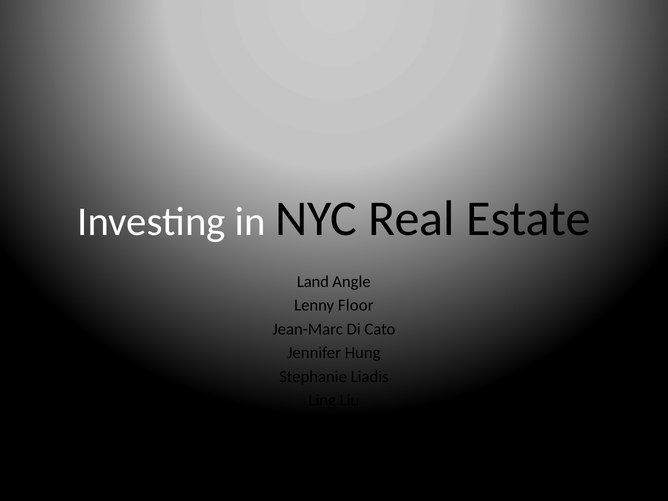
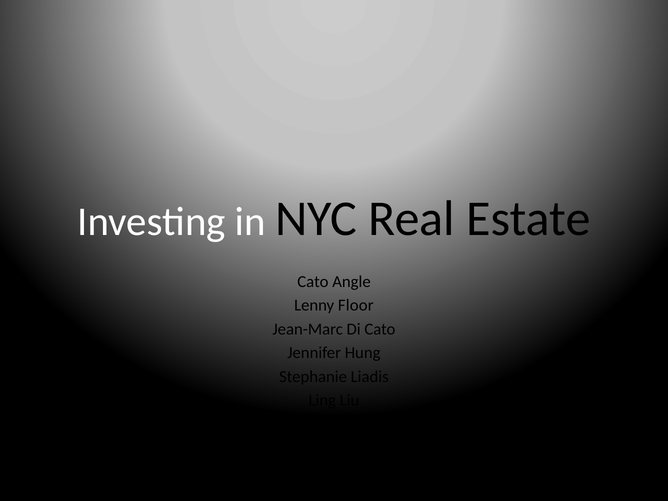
Land at (313, 282): Land -> Cato
